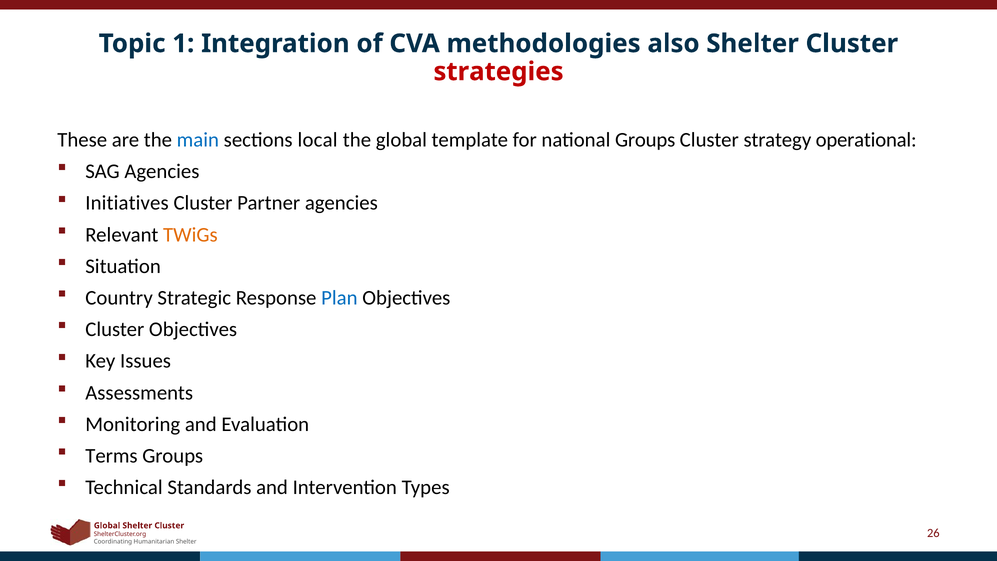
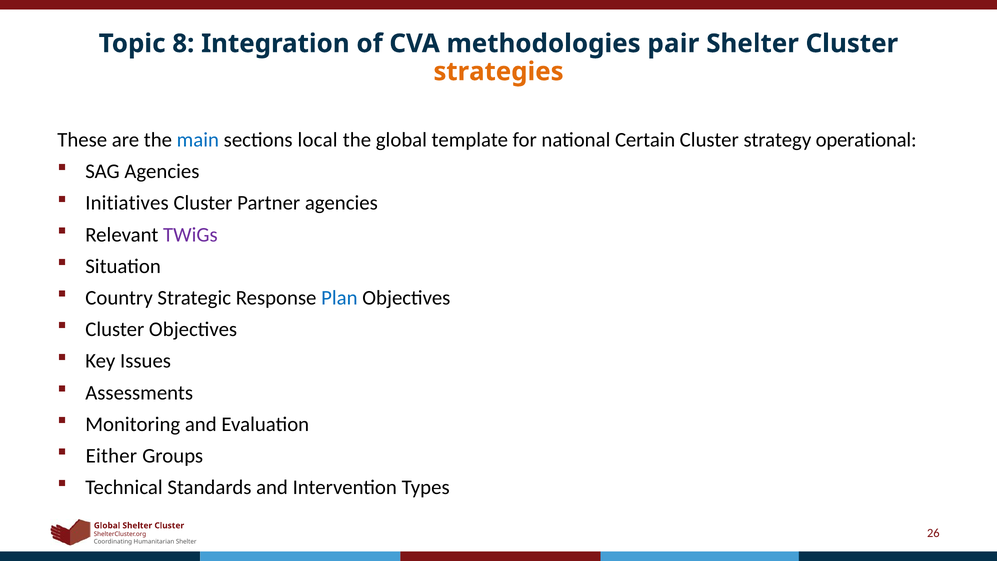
1: 1 -> 8
also: also -> pair
strategies colour: red -> orange
national Groups: Groups -> Certain
TWiGs colour: orange -> purple
Terms: Terms -> Either
